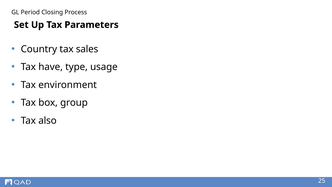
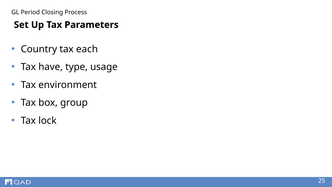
sales: sales -> each
also: also -> lock
